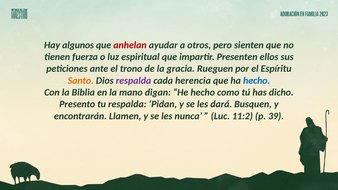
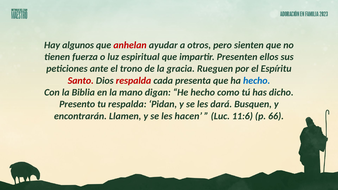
Santo colour: orange -> red
respalda at (134, 81) colour: purple -> red
herencia: herencia -> presenta
nunca: nunca -> hacen
11:2: 11:2 -> 11:6
39: 39 -> 66
